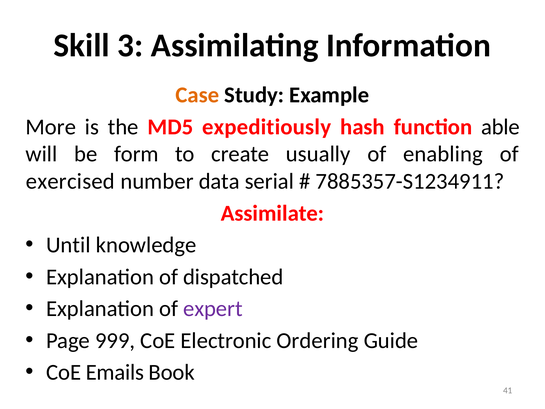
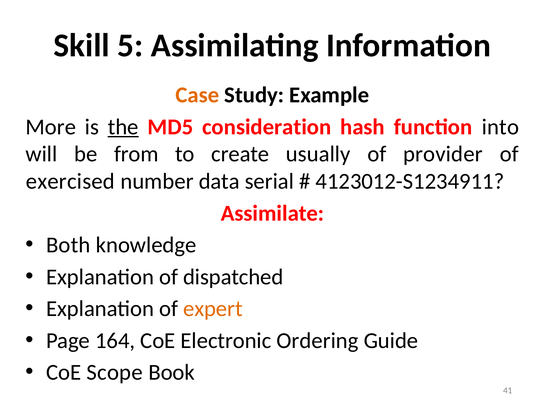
3: 3 -> 5
the underline: none -> present
expeditiously: expeditiously -> consideration
able: able -> into
form: form -> from
enabling: enabling -> provider
7885357-S1234911: 7885357-S1234911 -> 4123012-S1234911
Until: Until -> Both
expert colour: purple -> orange
999: 999 -> 164
Emails: Emails -> Scope
